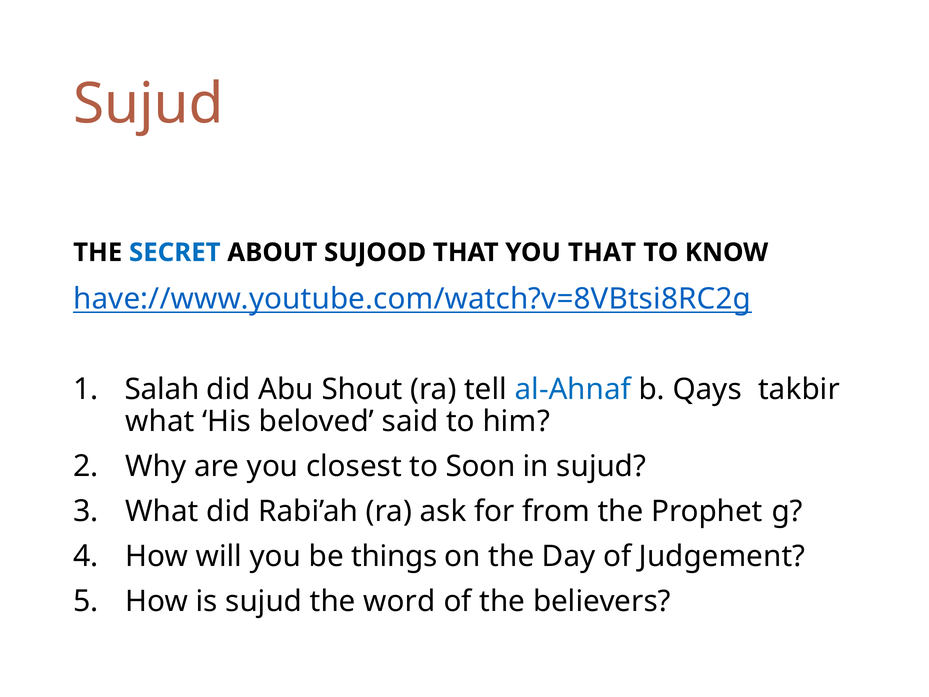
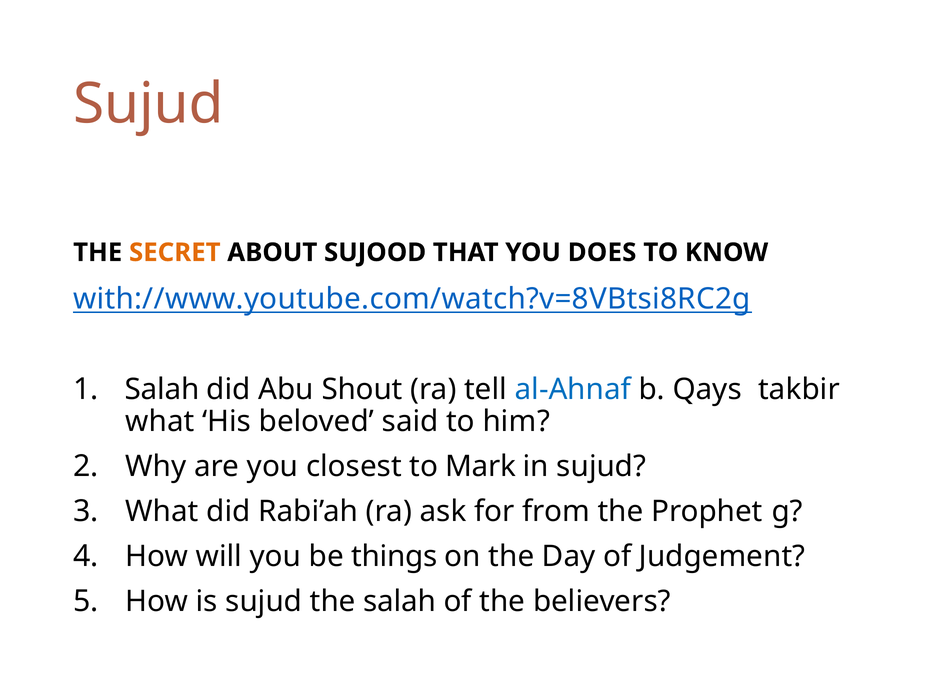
SECRET colour: blue -> orange
YOU THAT: THAT -> DOES
have://www.youtube.com/watch?v=8VBtsi8RC2g: have://www.youtube.com/watch?v=8VBtsi8RC2g -> with://www.youtube.com/watch?v=8VBtsi8RC2g
Soon: Soon -> Mark
the word: word -> salah
